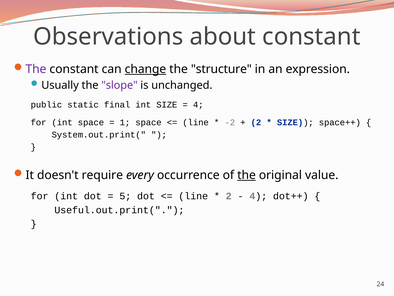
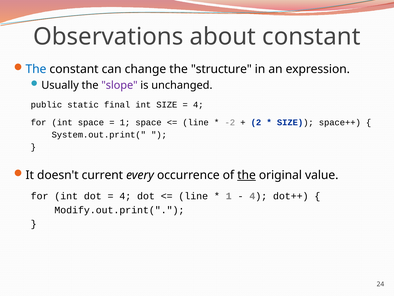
The at (36, 69) colour: purple -> blue
change underline: present -> none
require: require -> current
5 at (125, 196): 5 -> 4
2 at (229, 196): 2 -> 1
Useful.out.print(: Useful.out.print( -> Modify.out.print(
